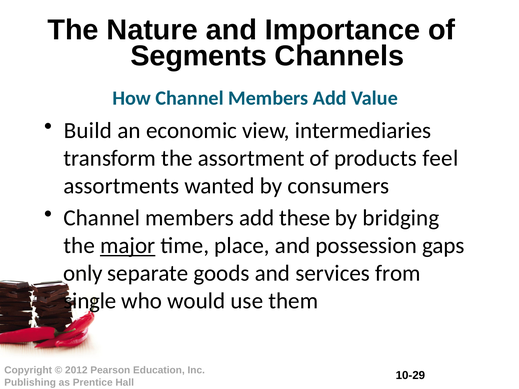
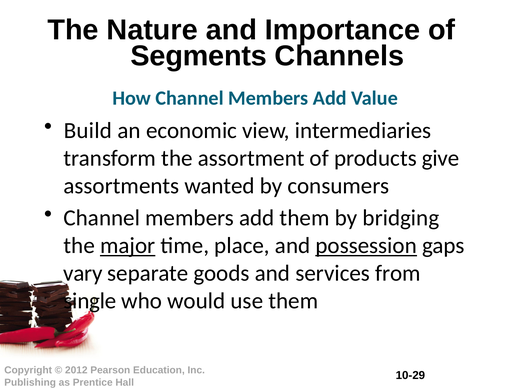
feel: feel -> give
add these: these -> them
possession underline: none -> present
only: only -> vary
